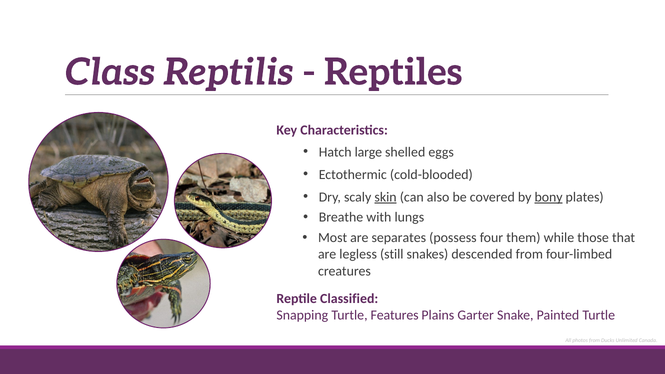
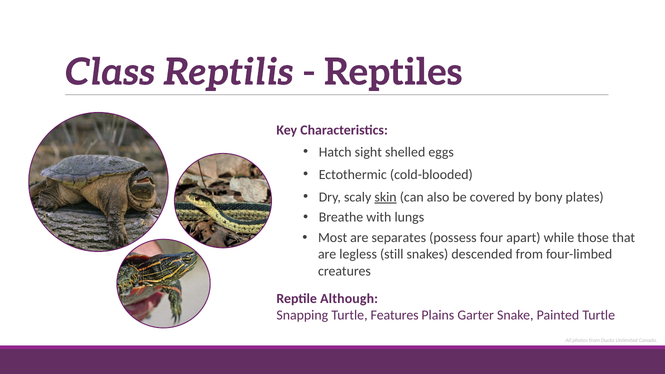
large: large -> sight
bony underline: present -> none
them: them -> apart
Classified: Classified -> Although
